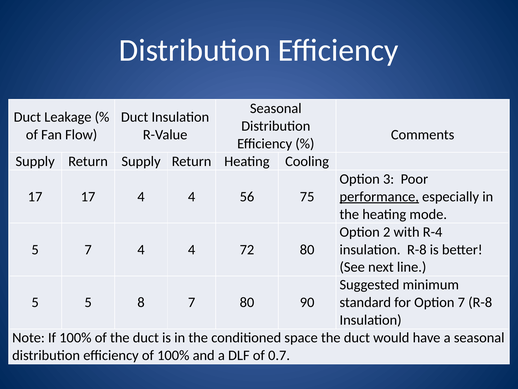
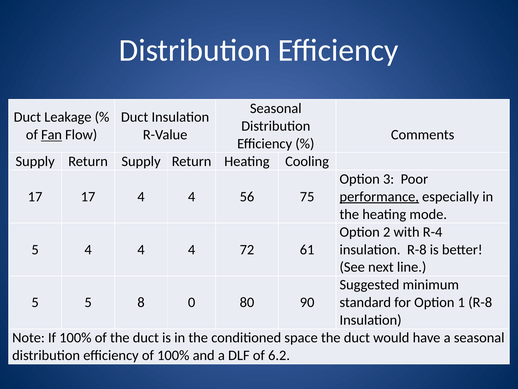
Fan underline: none -> present
5 7: 7 -> 4
72 80: 80 -> 61
8 7: 7 -> 0
Option 7: 7 -> 1
0.7: 0.7 -> 6.2
